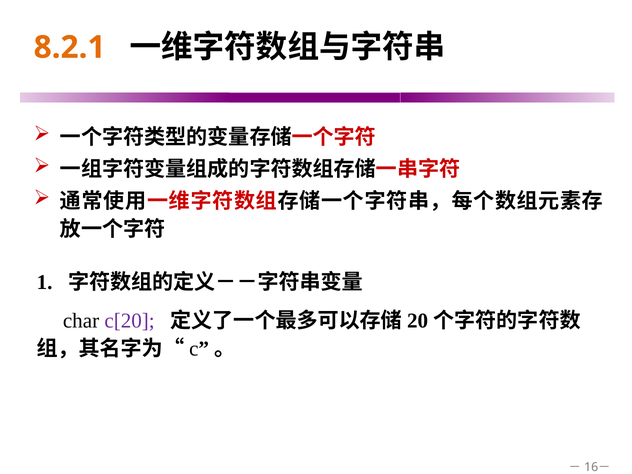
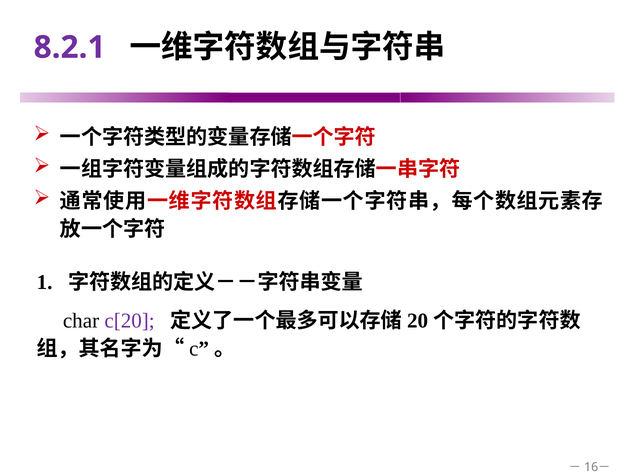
8.2.1 colour: orange -> purple
